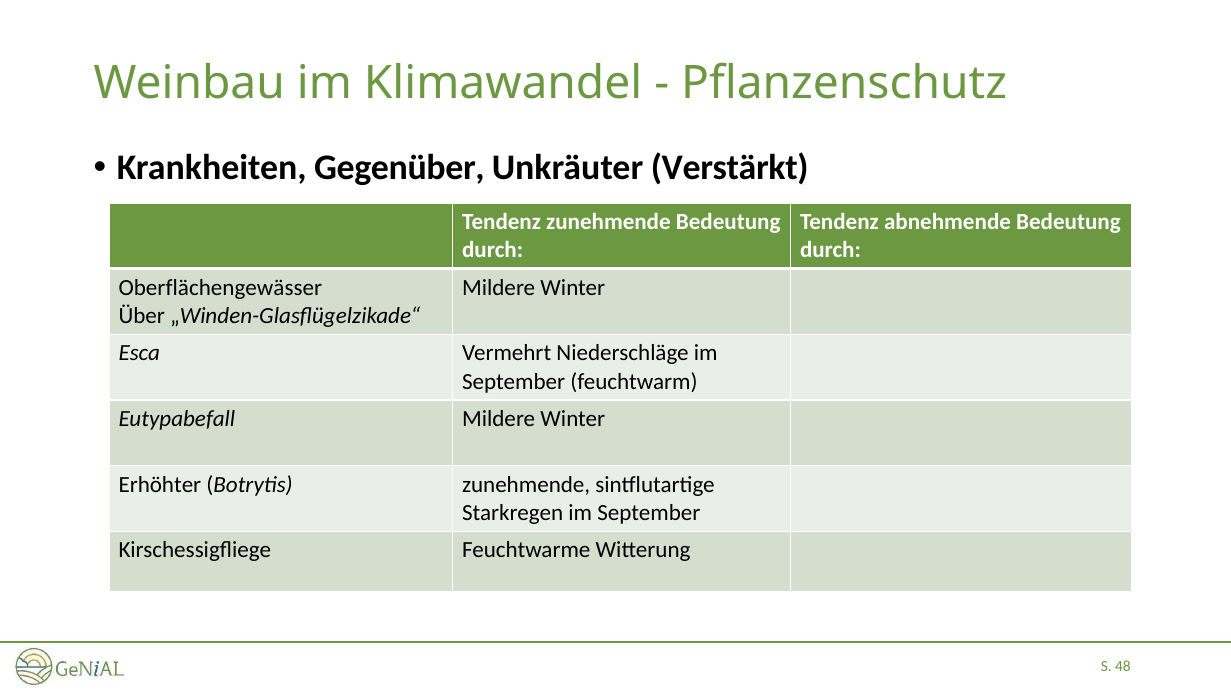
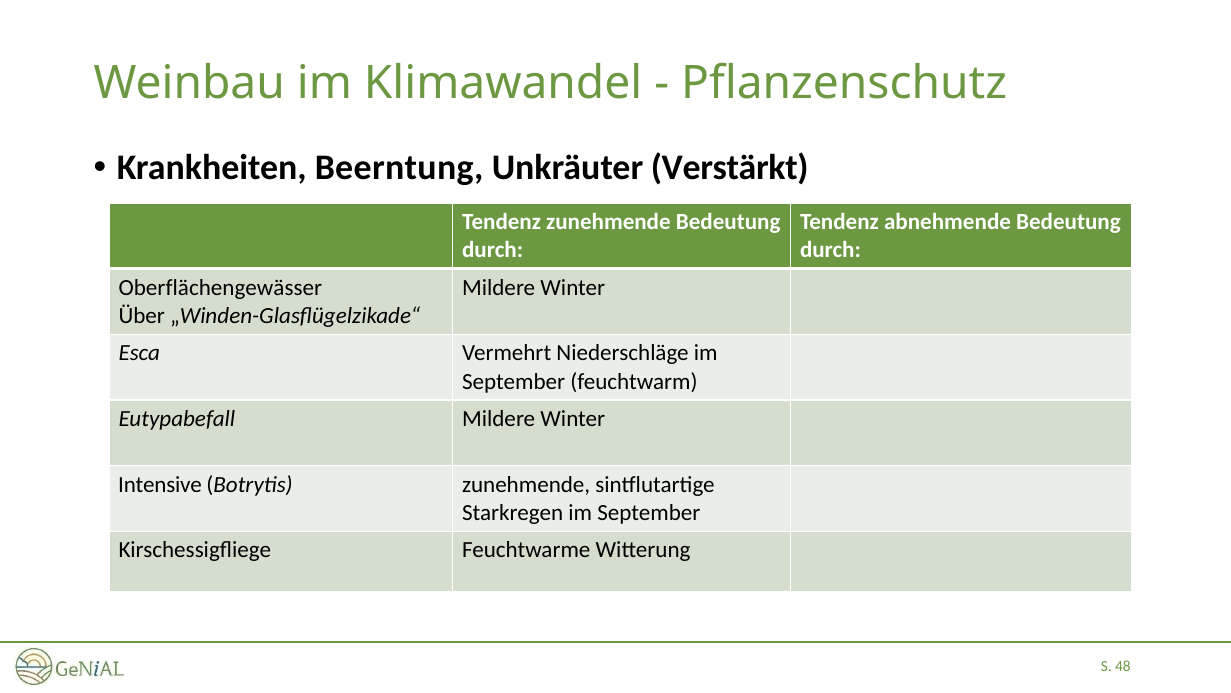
Gegenüber: Gegenüber -> Beerntung
Erhöhter: Erhöhter -> Intensive
